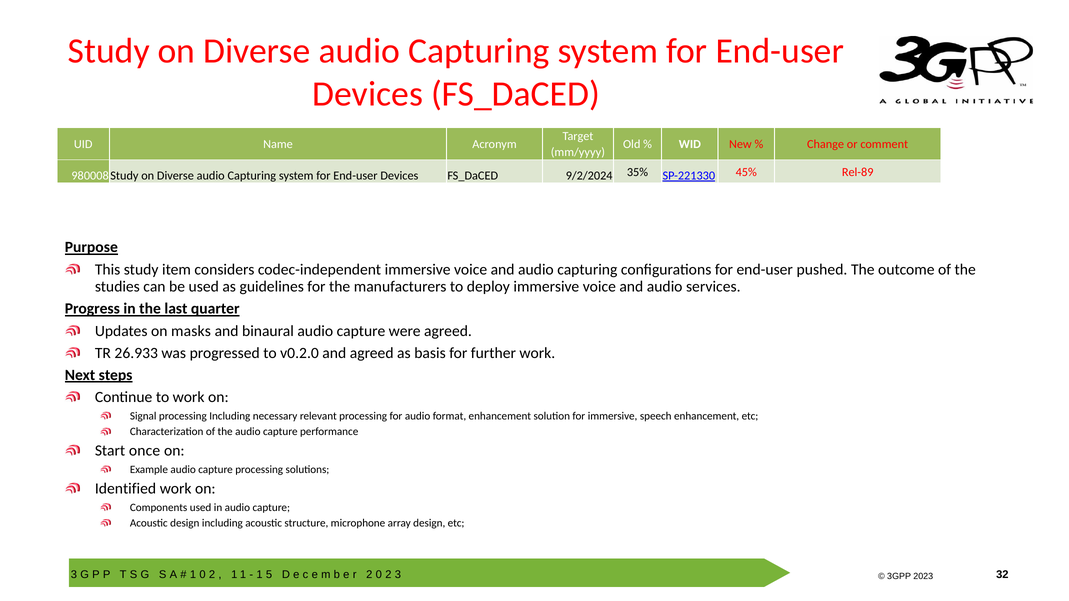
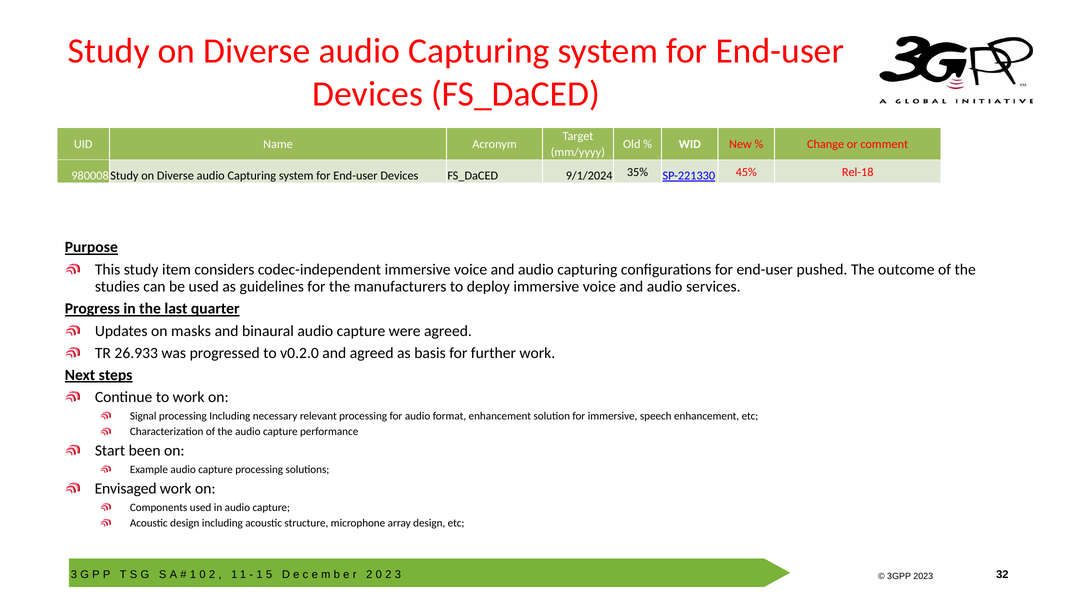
9/2/2024: 9/2/2024 -> 9/1/2024
Rel-89: Rel-89 -> Rel-18
once: once -> been
Identified: Identified -> Envisaged
